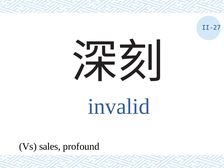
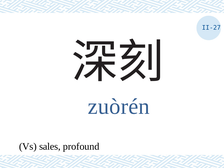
invalid: invalid -> zuòrén
